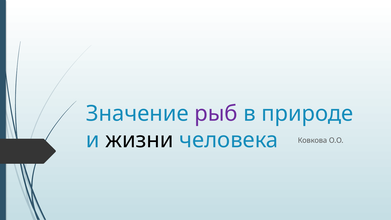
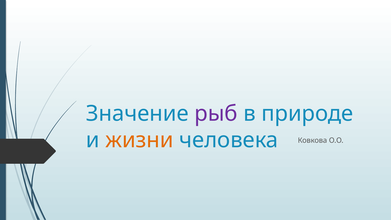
жизни colour: black -> orange
